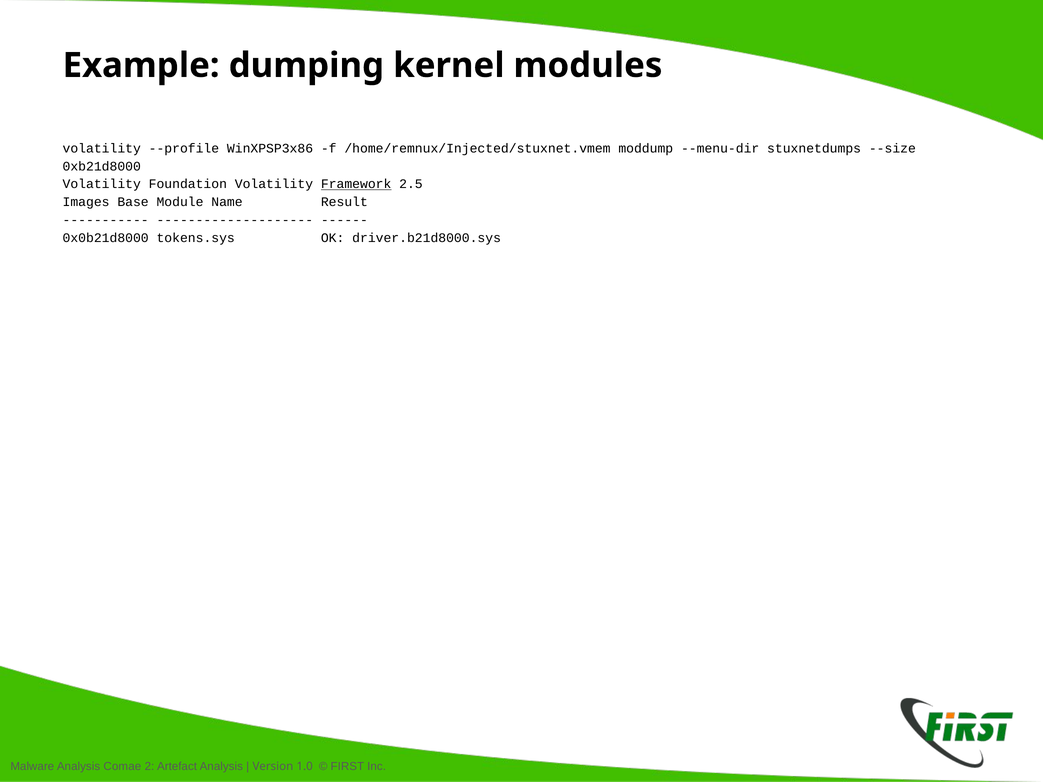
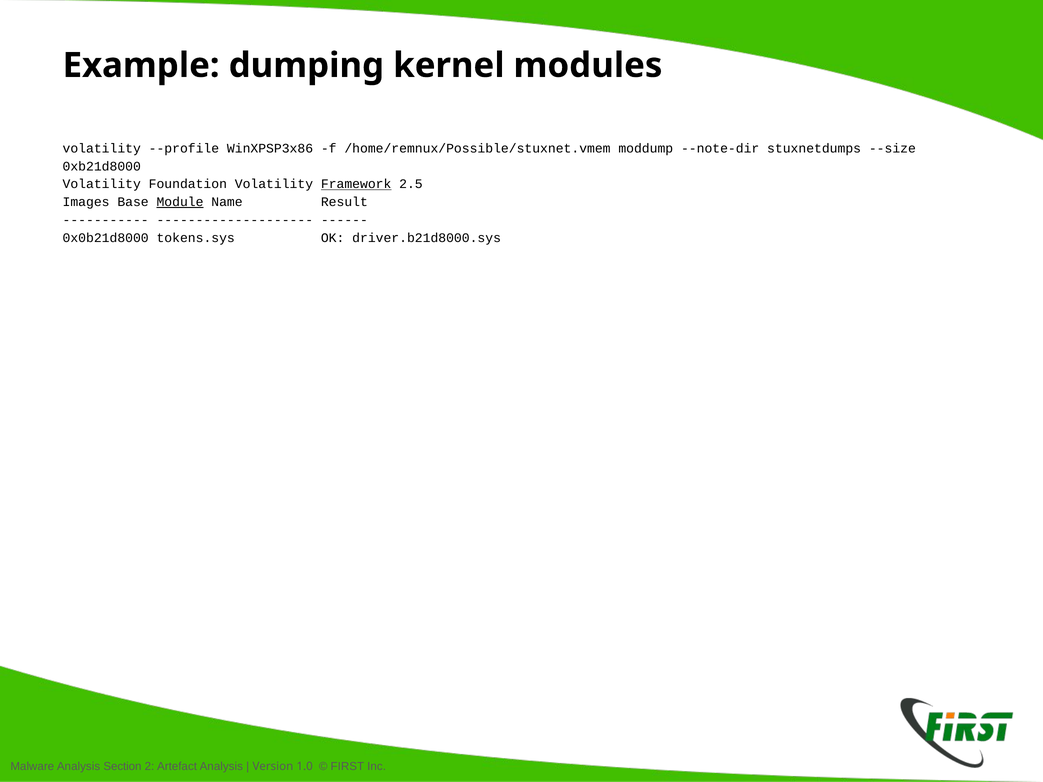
/home/remnux/Injected/stuxnet.vmem: /home/remnux/Injected/stuxnet.vmem -> /home/remnux/Possible/stuxnet.vmem
--menu-dir: --menu-dir -> --note-dir
Module underline: none -> present
Comae: Comae -> Section
